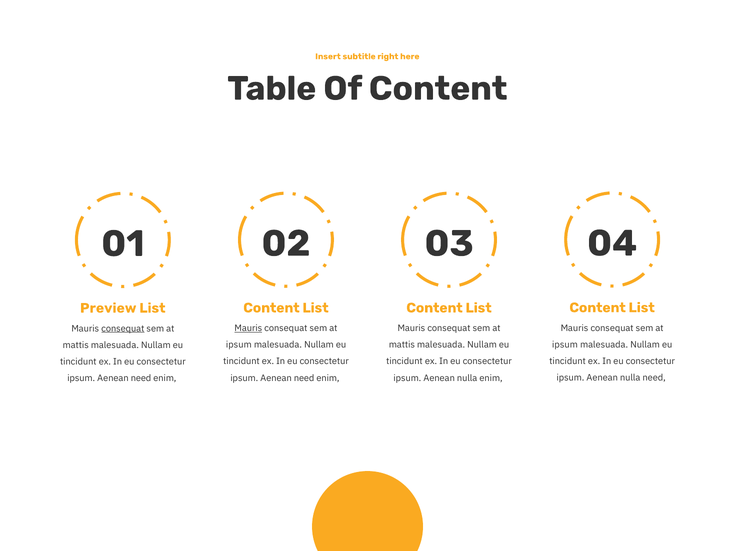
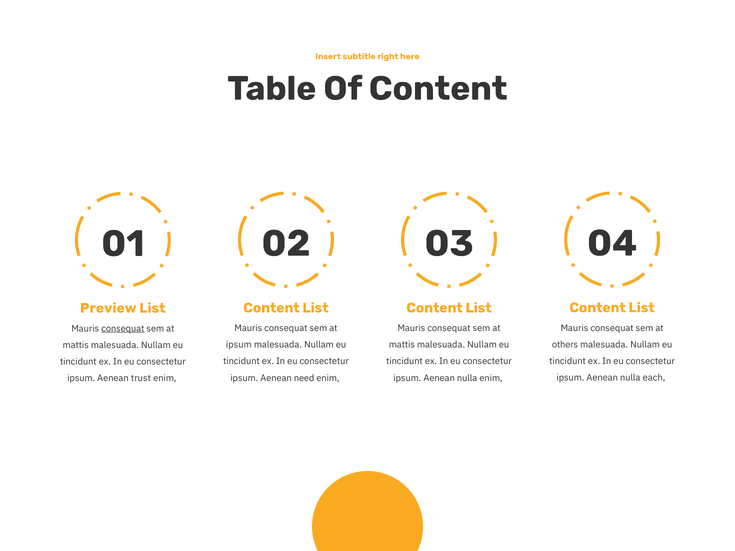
Mauris at (248, 328) underline: present -> none
ipsum at (565, 345): ipsum -> others
nulla need: need -> each
need at (141, 378): need -> trust
